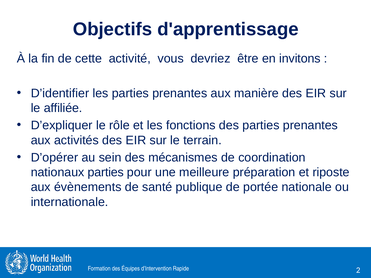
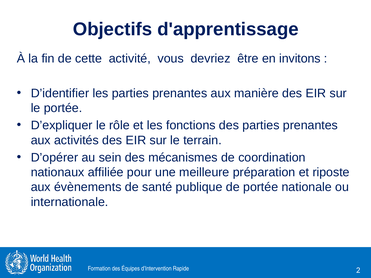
le affiliée: affiliée -> portée
nationaux parties: parties -> affiliée
